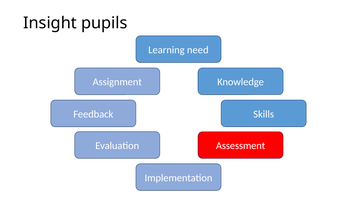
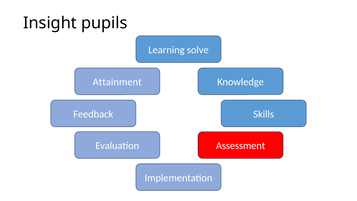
need: need -> solve
Assignment: Assignment -> Attainment
